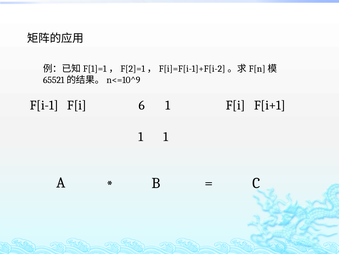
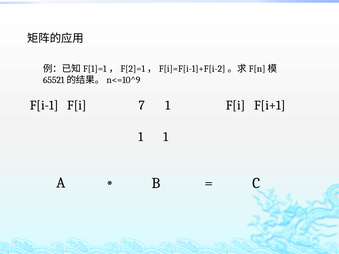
6: 6 -> 7
